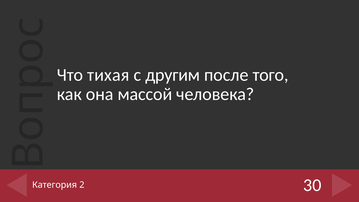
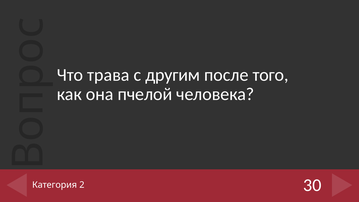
тихая: тихая -> трава
массой: массой -> пчелой
